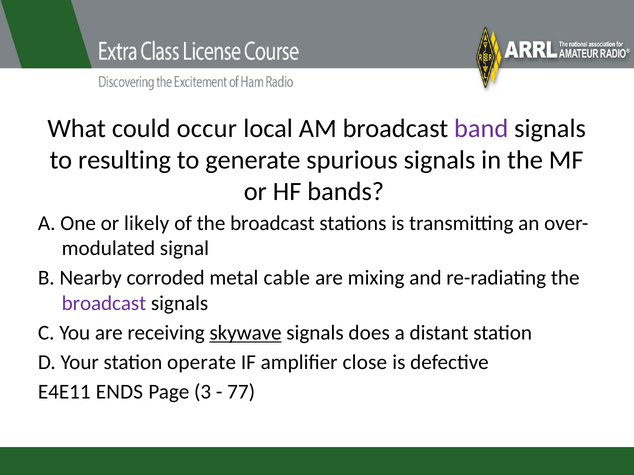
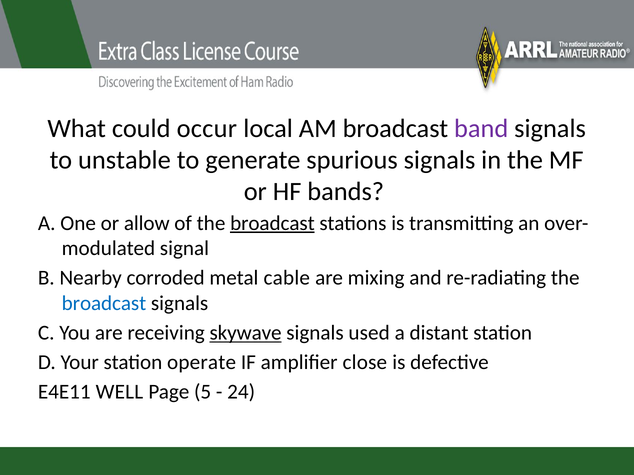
resulting: resulting -> unstable
likely: likely -> allow
broadcast at (272, 223) underline: none -> present
broadcast at (104, 304) colour: purple -> blue
does: does -> used
ENDS: ENDS -> WELL
3: 3 -> 5
77: 77 -> 24
